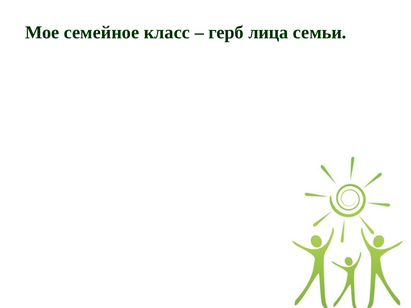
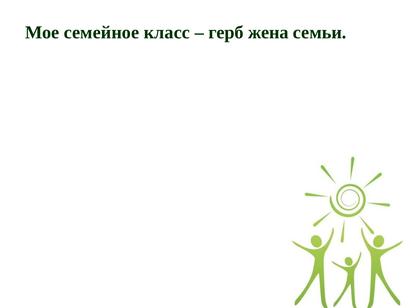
лица: лица -> жена
